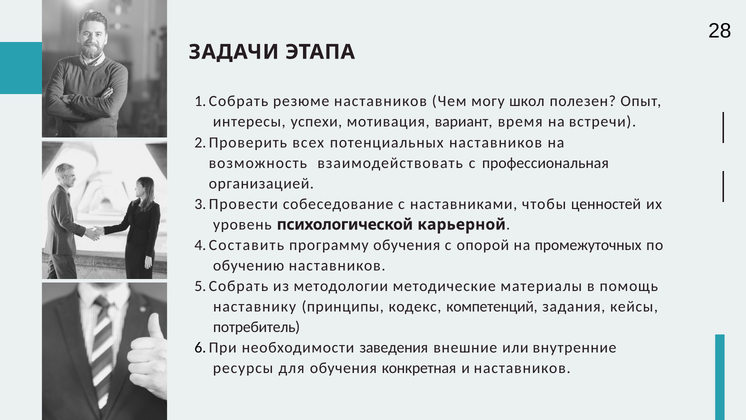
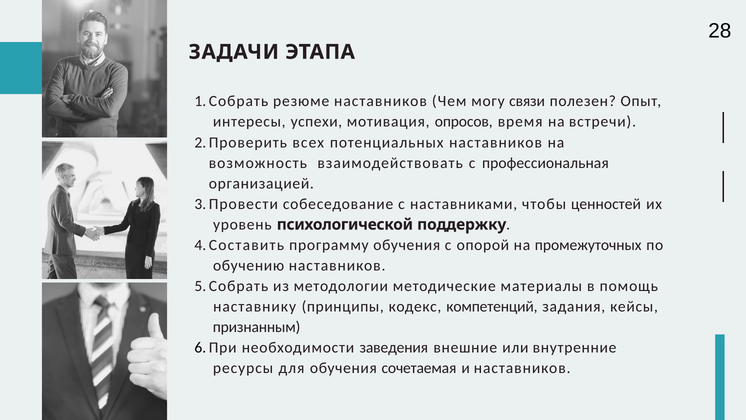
школ: школ -> связи
вариант: вариант -> опросов
карьерной: карьерной -> поддержку
потребитель: потребитель -> признанным
конкретная: конкретная -> сочетаемая
